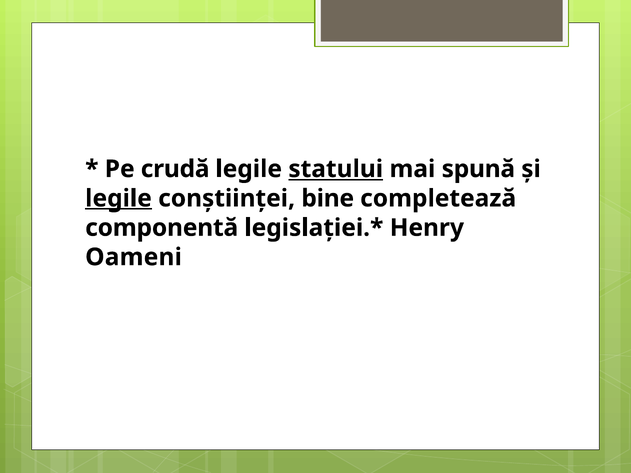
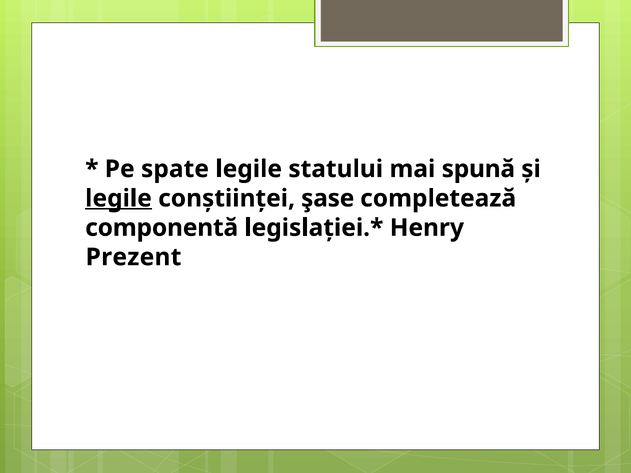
crudă: crudă -> spate
statului underline: present -> none
bine: bine -> şase
Oameni: Oameni -> Prezent
